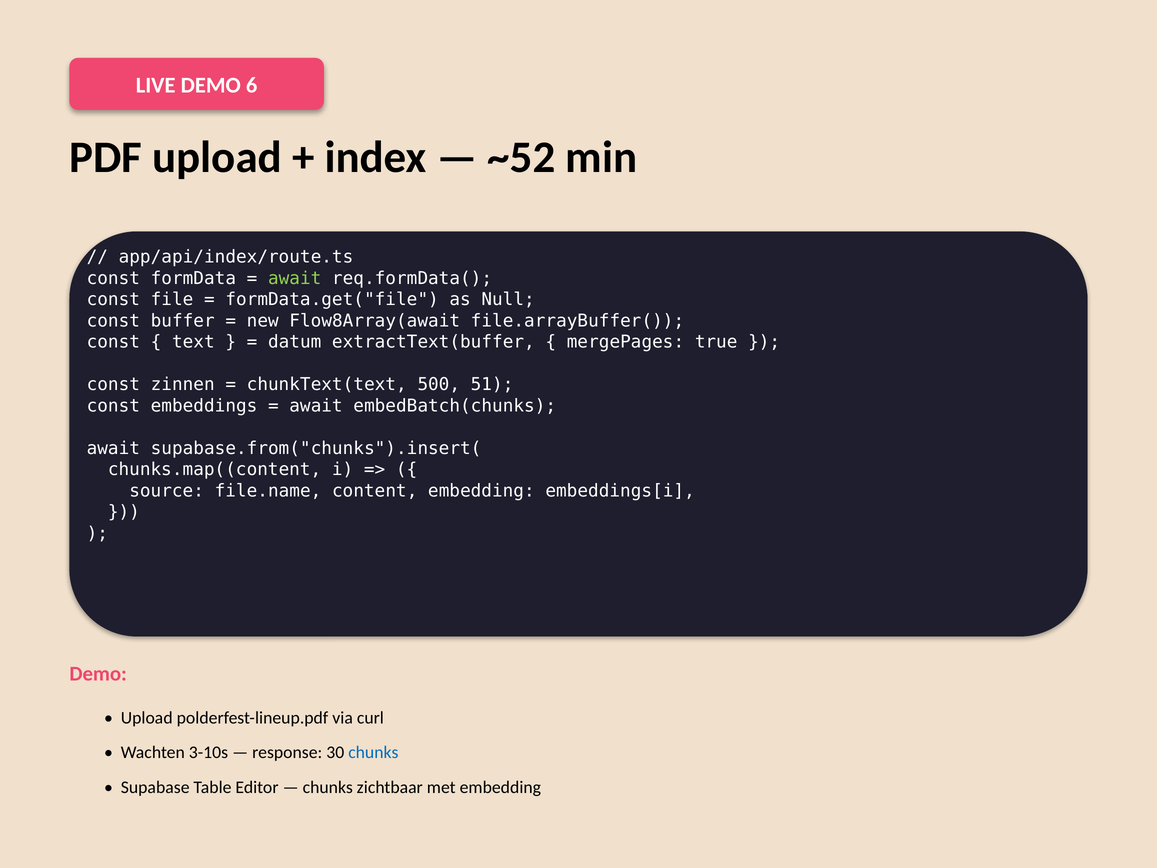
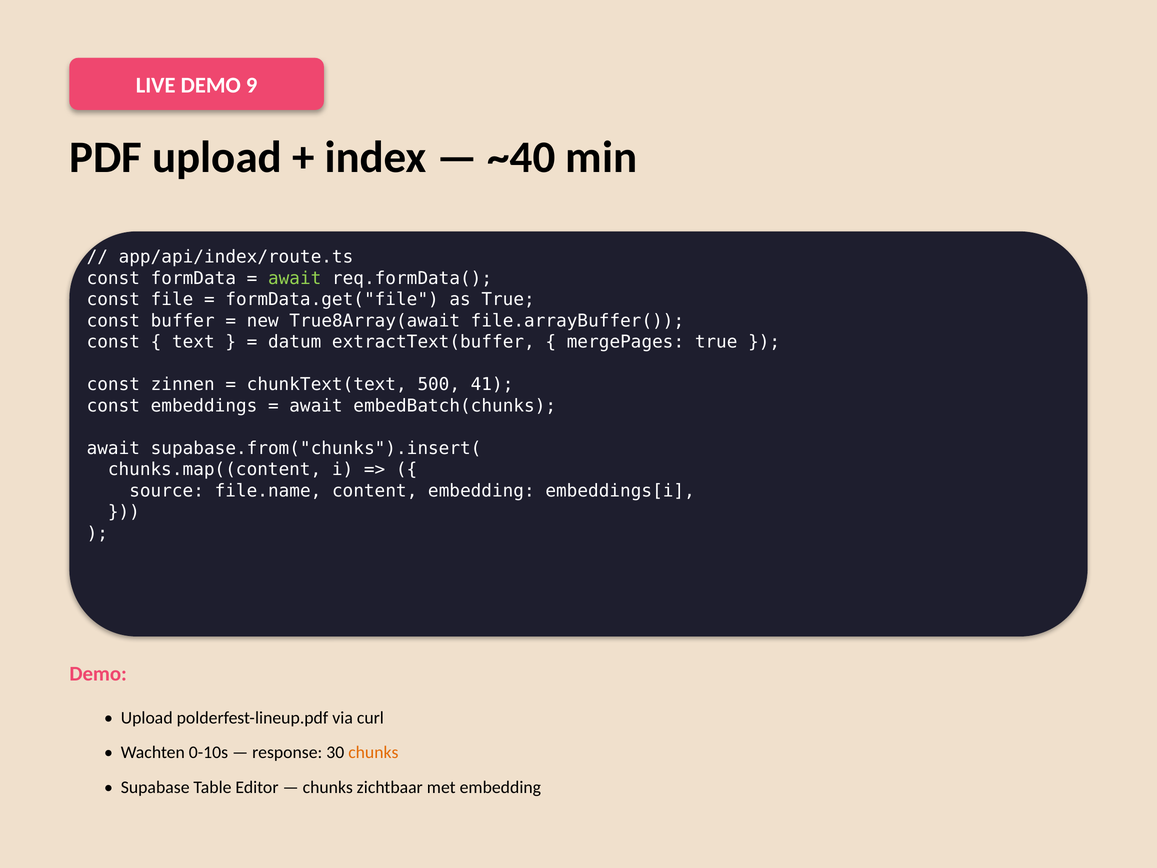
6: 6 -> 9
~52: ~52 -> ~40
as Null: Null -> True
Flow8Array(await: Flow8Array(await -> True8Array(await
51: 51 -> 41
3-10s: 3-10s -> 0-10s
chunks at (373, 752) colour: blue -> orange
